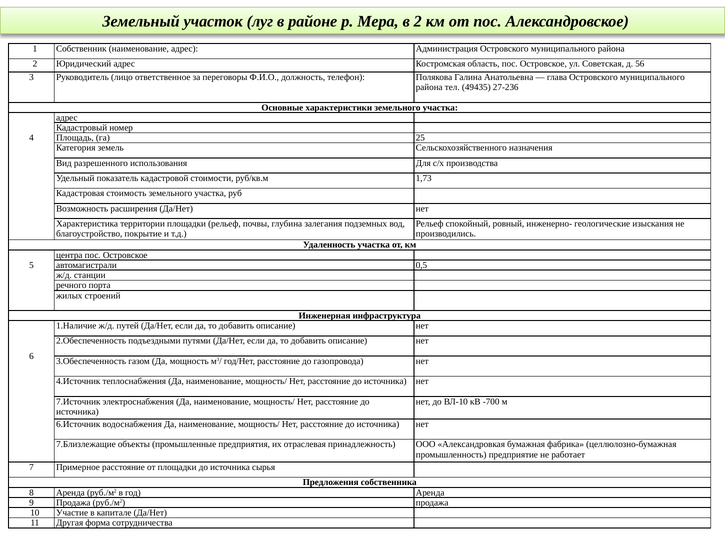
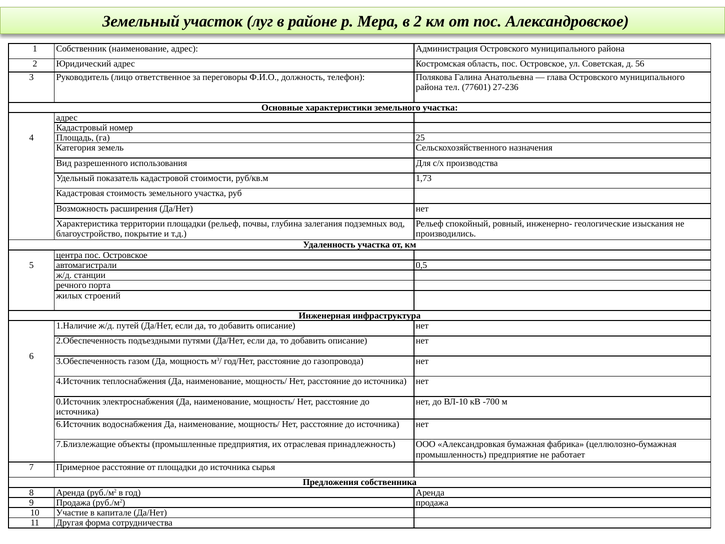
49435: 49435 -> 77601
7.Источник: 7.Источник -> 0.Источник
